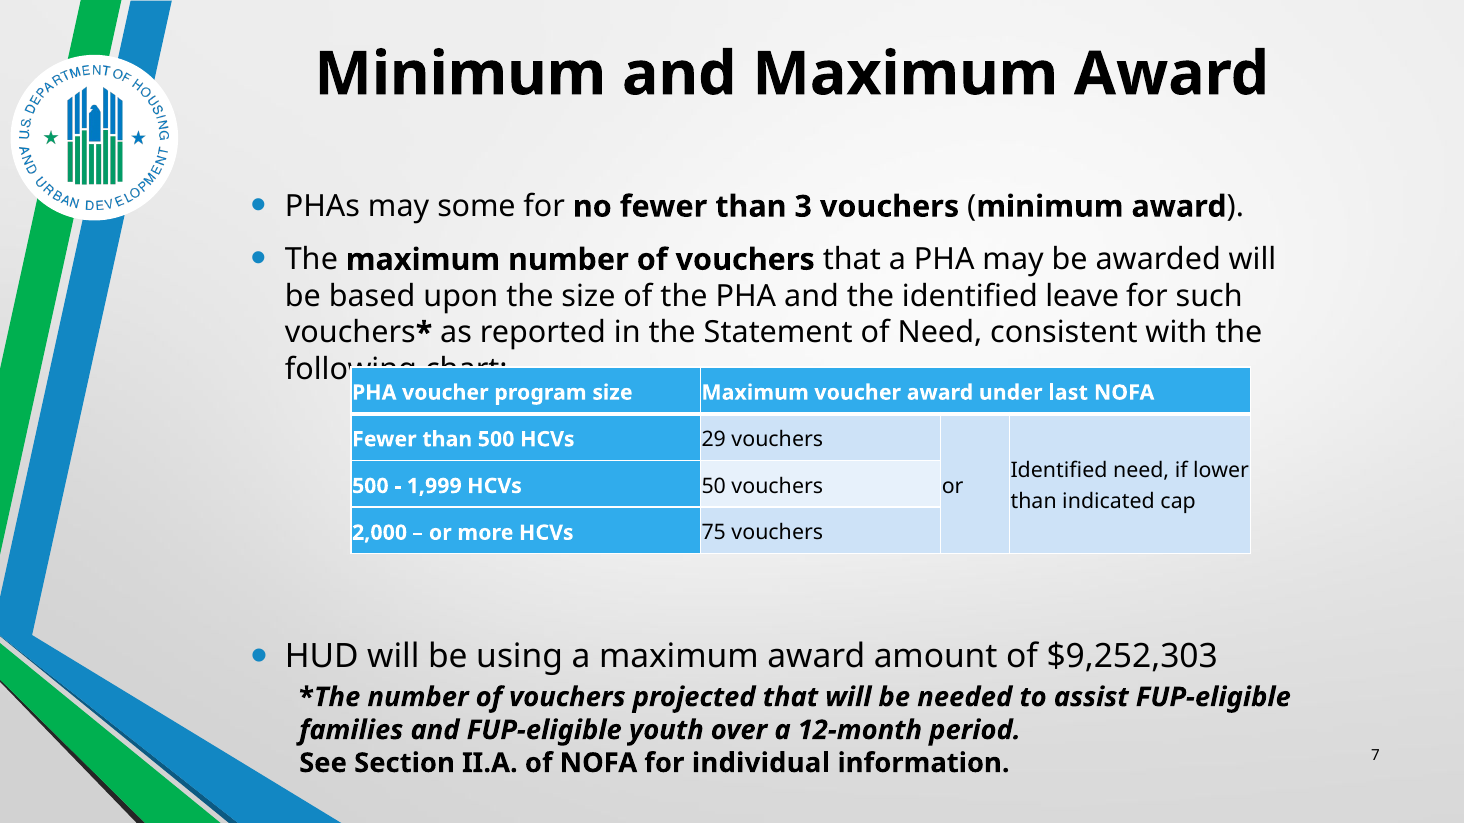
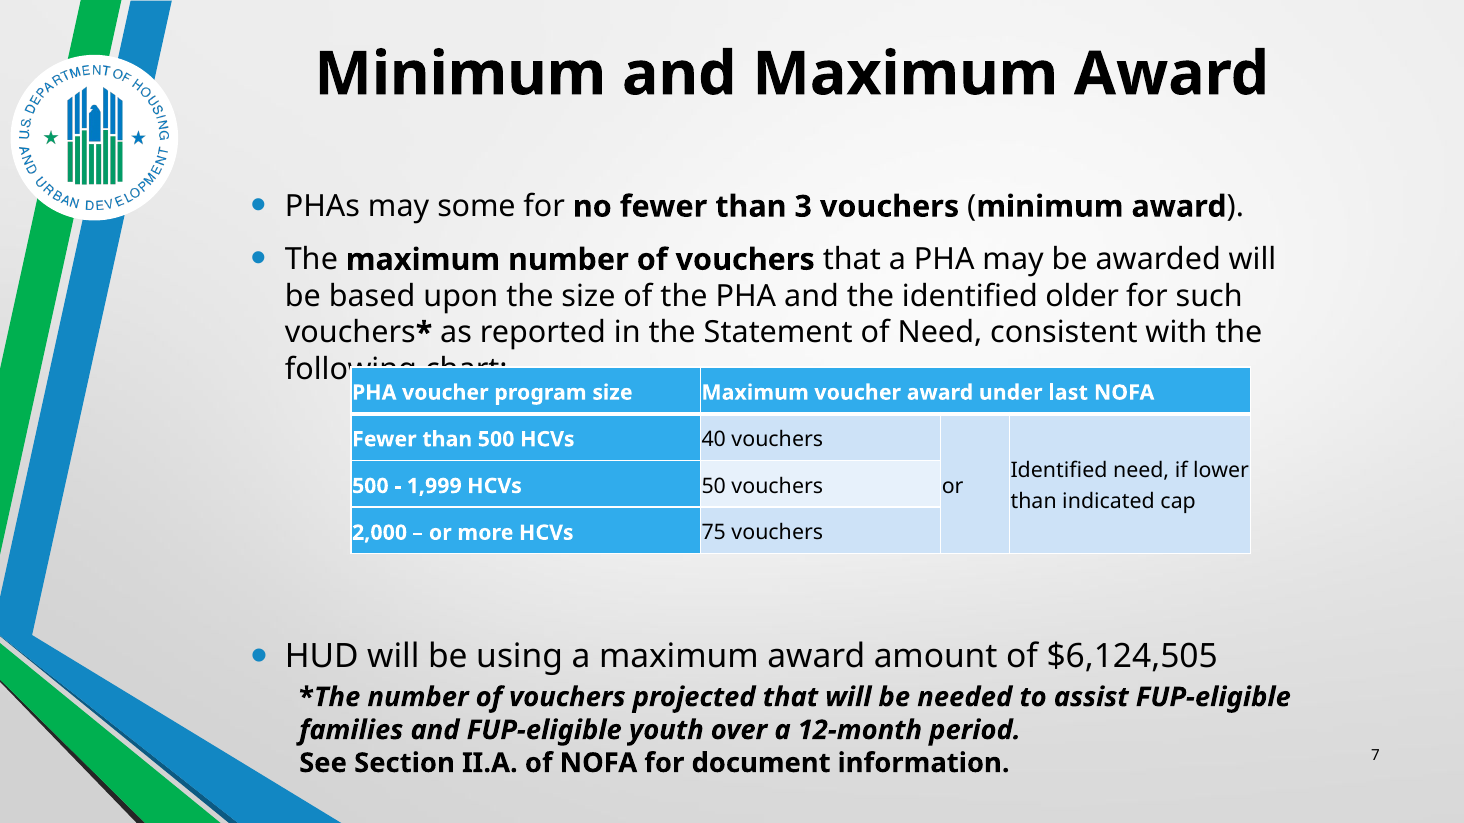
leave: leave -> older
29: 29 -> 40
$9,252,303: $9,252,303 -> $6,124,505
individual: individual -> document
